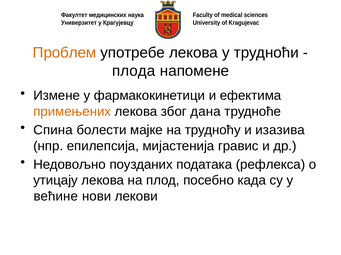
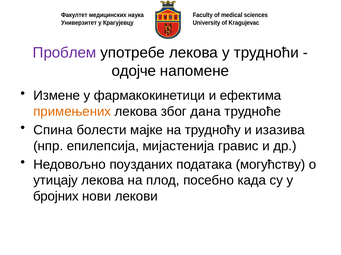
Проблем colour: orange -> purple
плода: плода -> одојче
рефлекса: рефлекса -> могућству
већине: већине -> бројних
